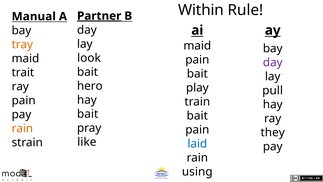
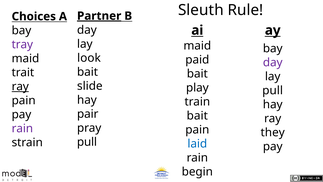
Within: Within -> Sleuth
Manual: Manual -> Choices
tray colour: orange -> purple
pain at (197, 60): pain -> paid
hero: hero -> slide
ray at (20, 86) underline: none -> present
bait at (88, 114): bait -> pair
rain at (22, 128) colour: orange -> purple
like at (87, 142): like -> pull
using: using -> begin
